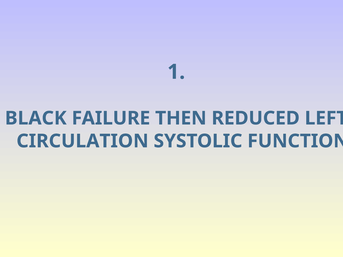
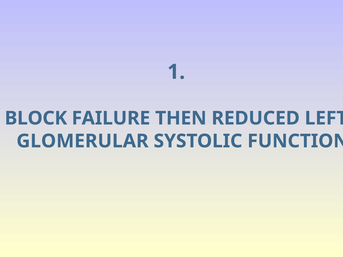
BLACK: BLACK -> BLOCK
CIRCULATION: CIRCULATION -> GLOMERULAR
